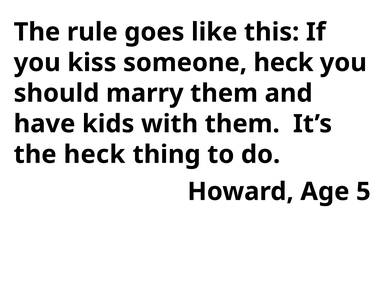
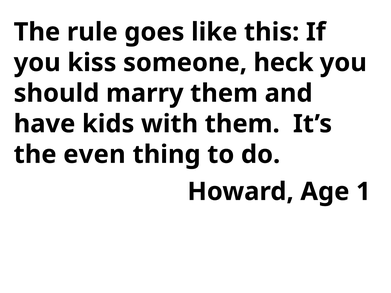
the heck: heck -> even
5: 5 -> 1
